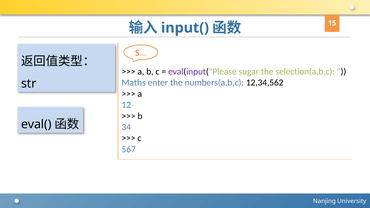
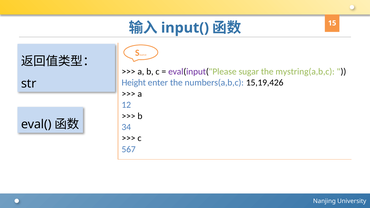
selection(a,b,c: selection(a,b,c -> mystring(a,b,c
Maths: Maths -> Height
12,34,562: 12,34,562 -> 15,19,426
